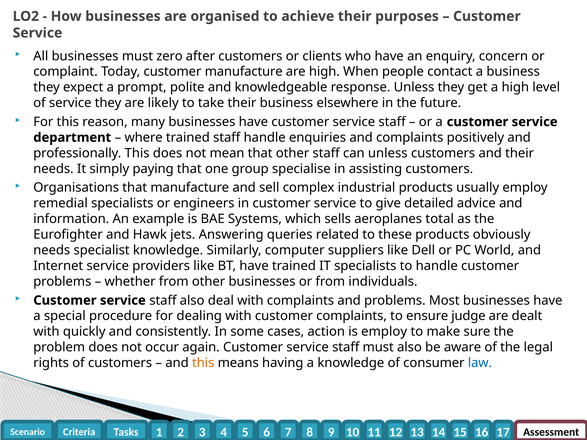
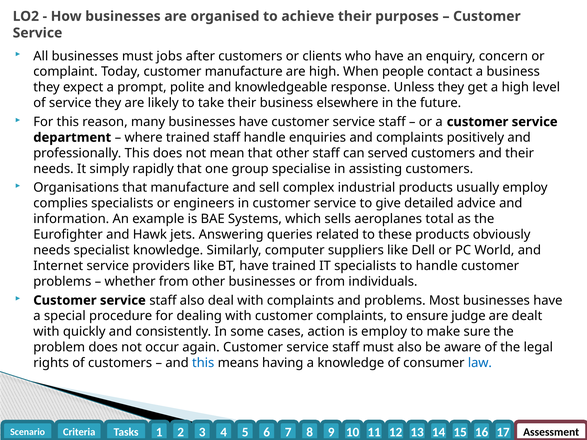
zero: zero -> jobs
can unless: unless -> served
paying: paying -> rapidly
remedial: remedial -> complies
this at (203, 363) colour: orange -> blue
